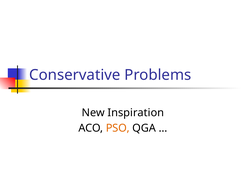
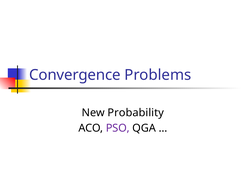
Conservative: Conservative -> Convergence
Inspiration: Inspiration -> Probability
PSO colour: orange -> purple
